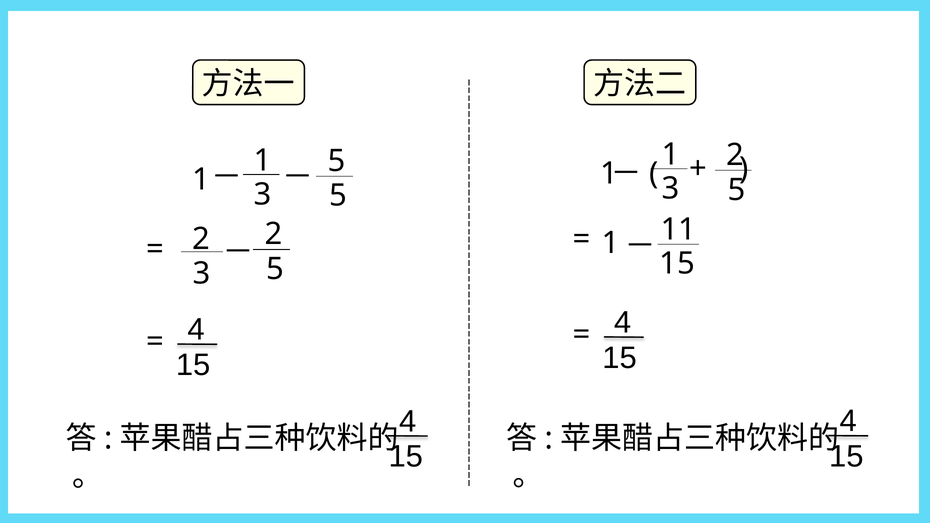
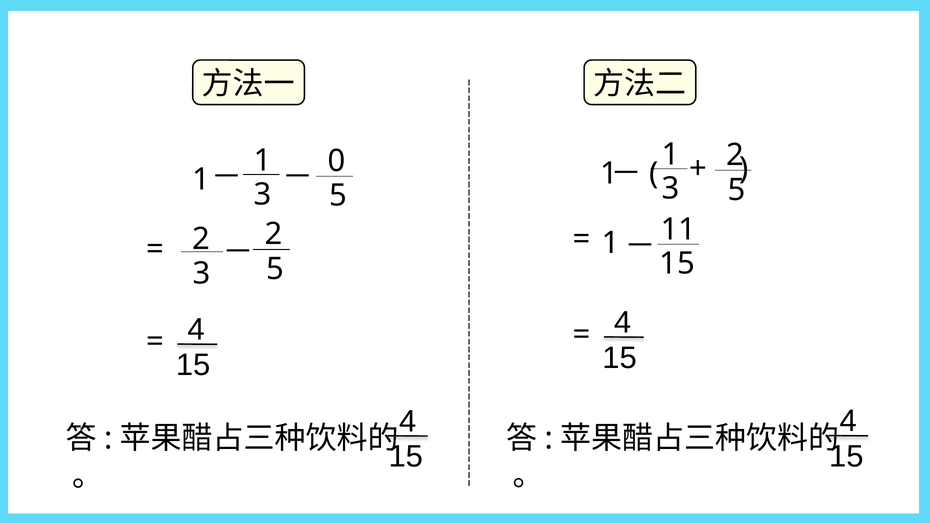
5 at (337, 161): 5 -> 0
